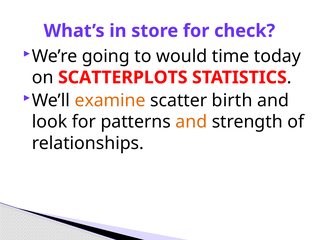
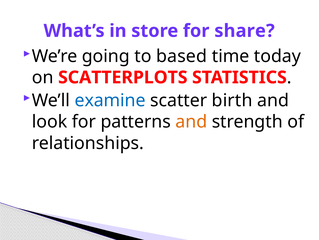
check: check -> share
would: would -> based
examine colour: orange -> blue
